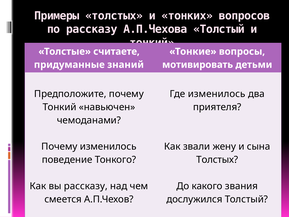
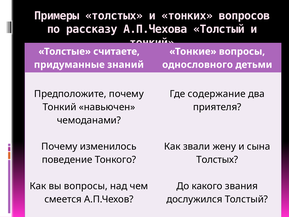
мотивировать: мотивировать -> однословного
Где изменилось: изменилось -> содержание
вы рассказу: рассказу -> вопросы
